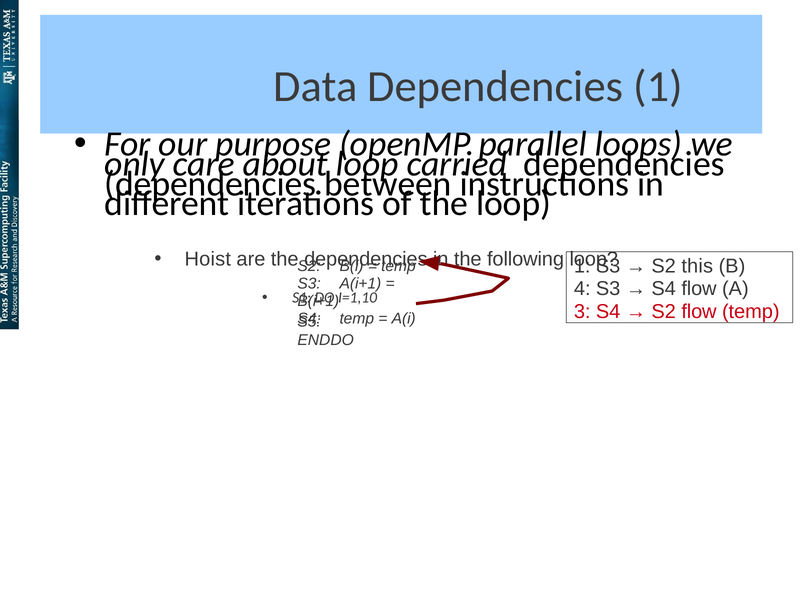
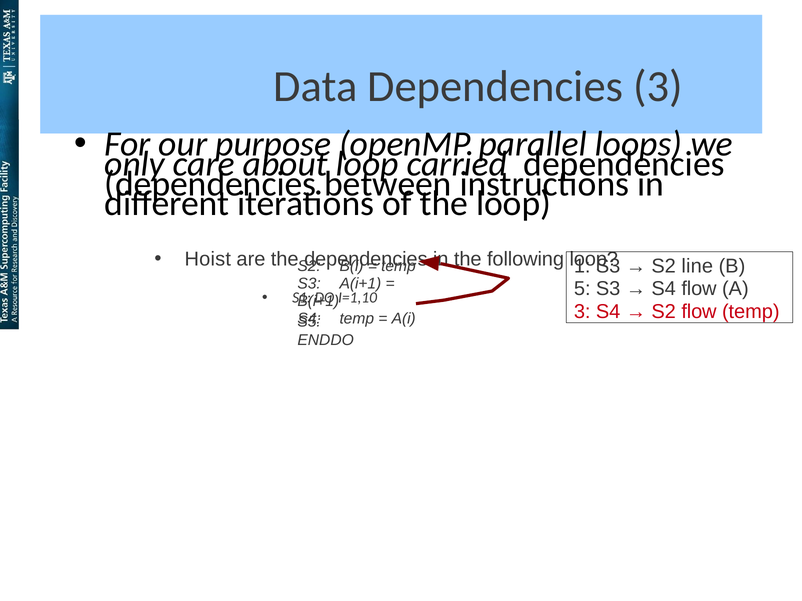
Dependencies 1: 1 -> 3
this: this -> line
4: 4 -> 5
